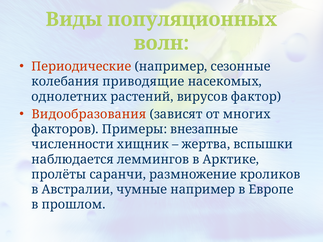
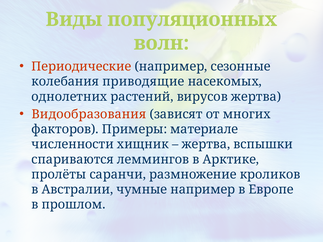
вирусов фактор: фактор -> жертва
внезапные: внезапные -> материале
наблюдается: наблюдается -> спариваются
